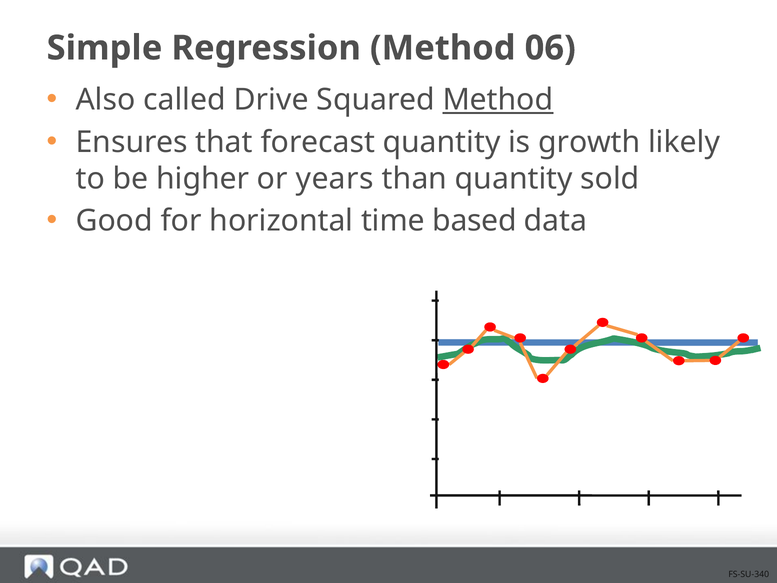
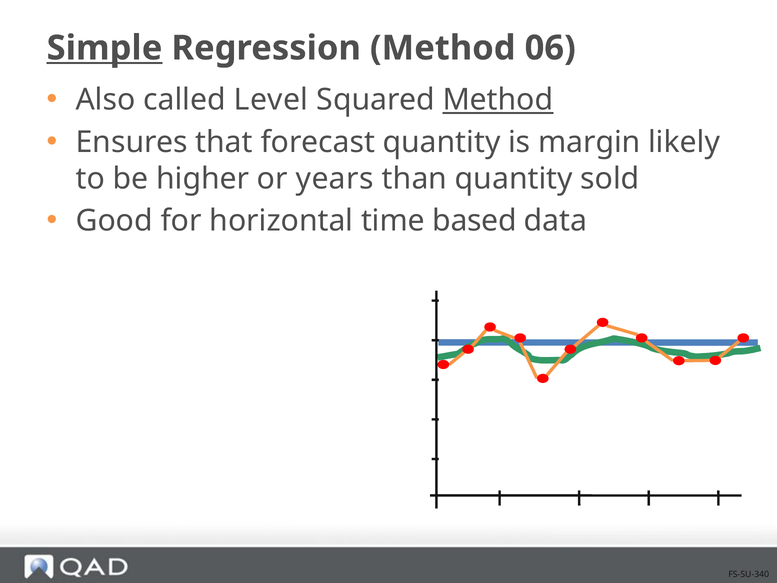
Simple underline: none -> present
Drive: Drive -> Level
growth: growth -> margin
